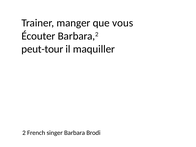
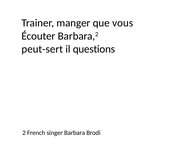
peut-tour: peut-tour -> peut-sert
maquiller: maquiller -> questions
